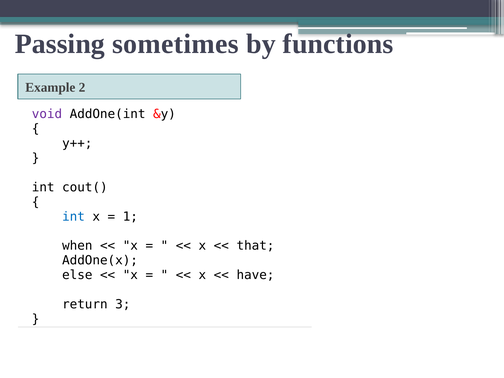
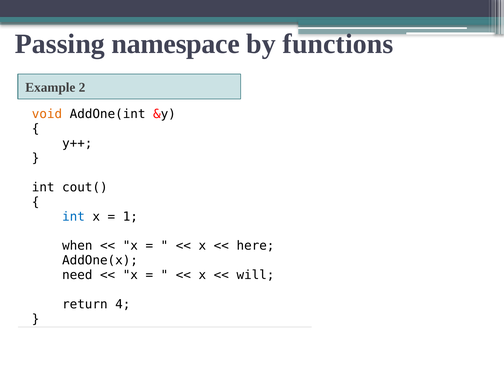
sometimes: sometimes -> namespace
void colour: purple -> orange
that: that -> here
else: else -> need
have: have -> will
3: 3 -> 4
